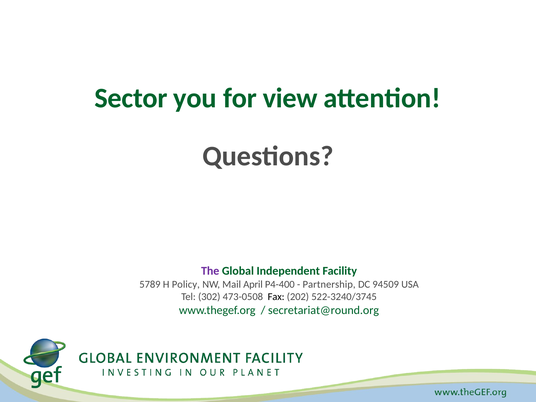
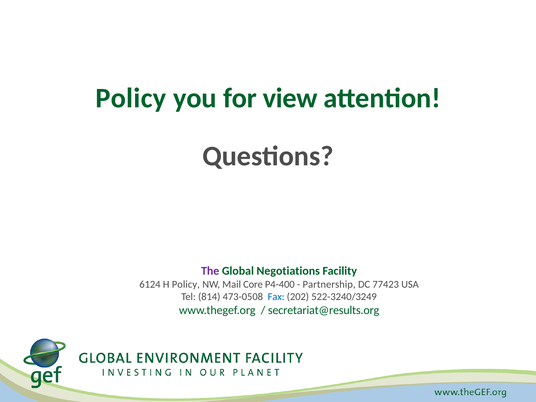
Sector at (131, 98): Sector -> Policy
Independent: Independent -> Negotiations
5789: 5789 -> 6124
April: April -> Core
94509: 94509 -> 77423
302: 302 -> 814
Fax colour: black -> blue
522-3240/3745: 522-3240/3745 -> 522-3240/3249
secretariat@round.org: secretariat@round.org -> secretariat@results.org
